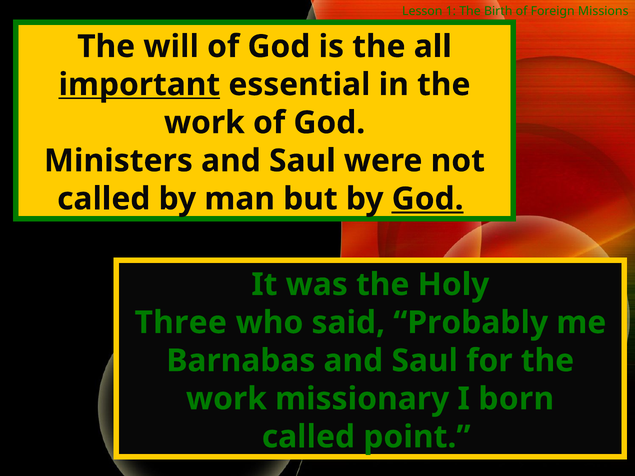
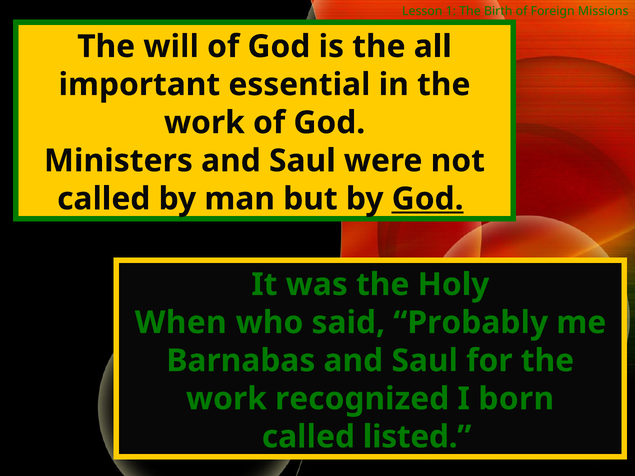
important underline: present -> none
Three: Three -> When
missionary: missionary -> recognized
point: point -> listed
